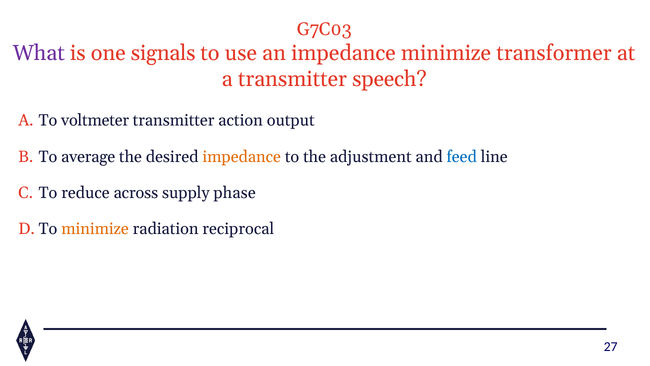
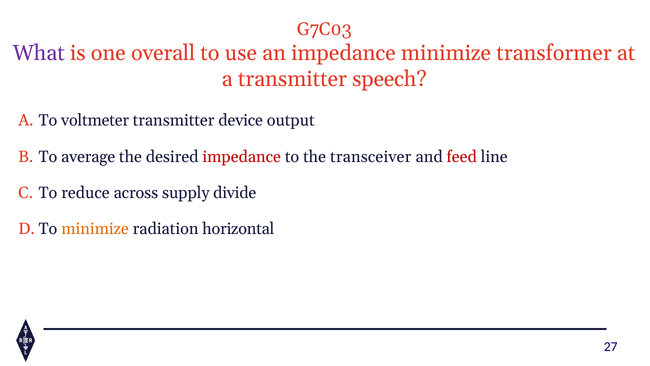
signals: signals -> overall
action: action -> device
impedance at (242, 156) colour: orange -> red
adjustment: adjustment -> transceiver
feed colour: blue -> red
phase: phase -> divide
reciprocal: reciprocal -> horizontal
